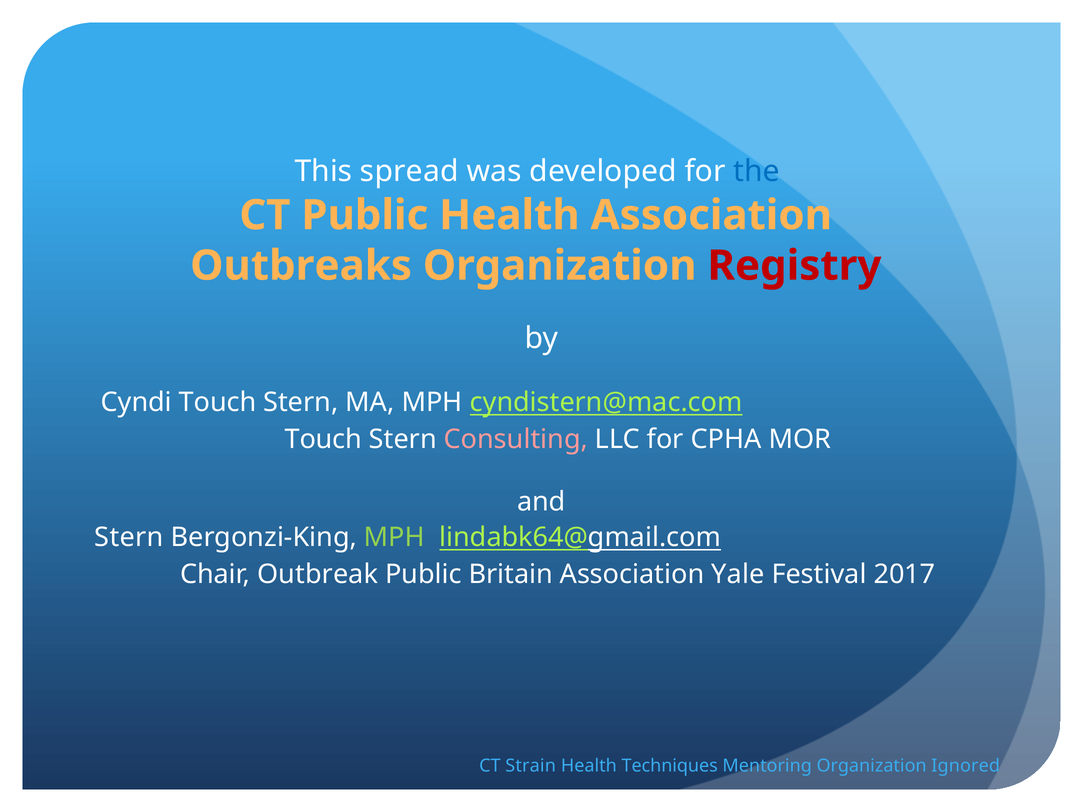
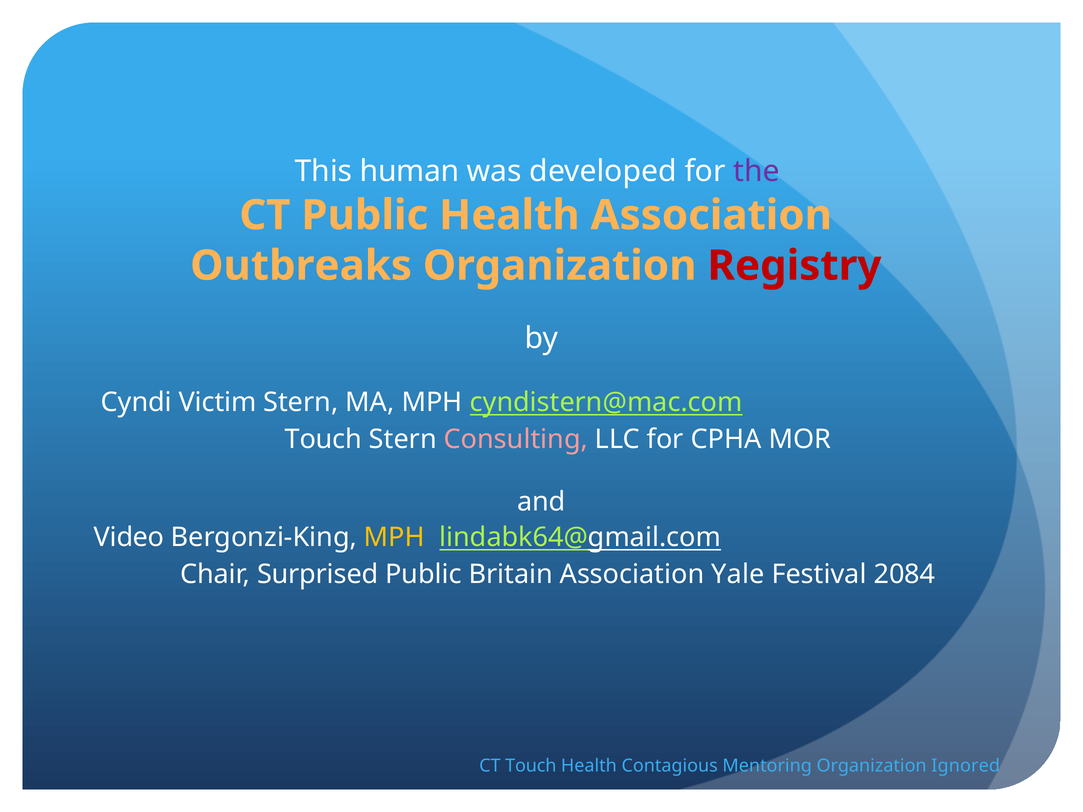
spread: spread -> human
the colour: blue -> purple
Cyndi Touch: Touch -> Victim
Stern at (129, 538): Stern -> Video
MPH at (394, 538) colour: light green -> yellow
Outbreak: Outbreak -> Surprised
2017: 2017 -> 2084
CT Strain: Strain -> Touch
Techniques: Techniques -> Contagious
